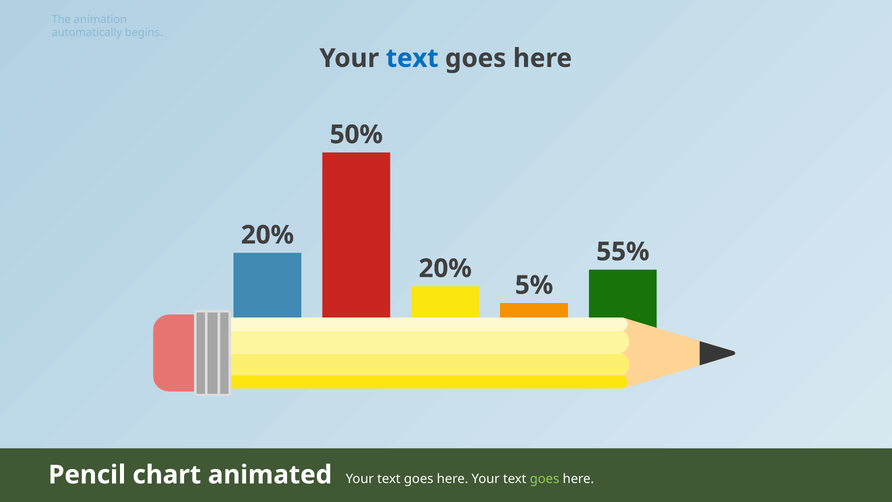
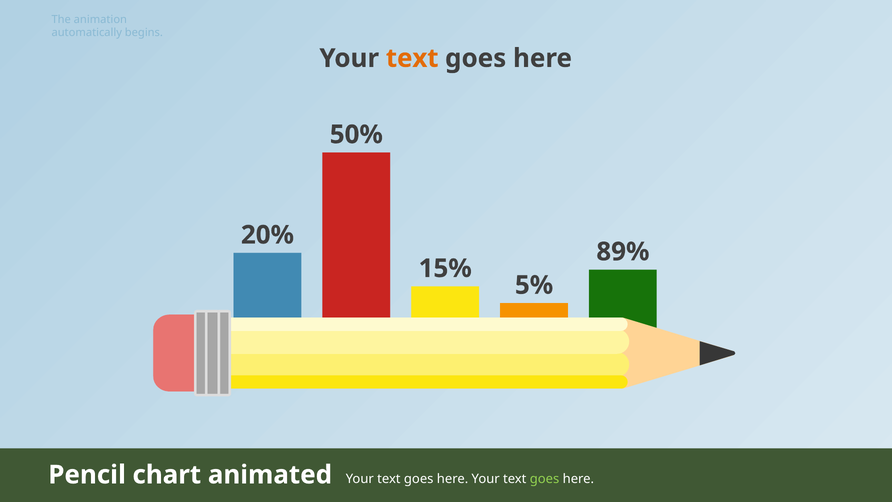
text at (412, 58) colour: blue -> orange
55%: 55% -> 89%
20% at (445, 268): 20% -> 15%
